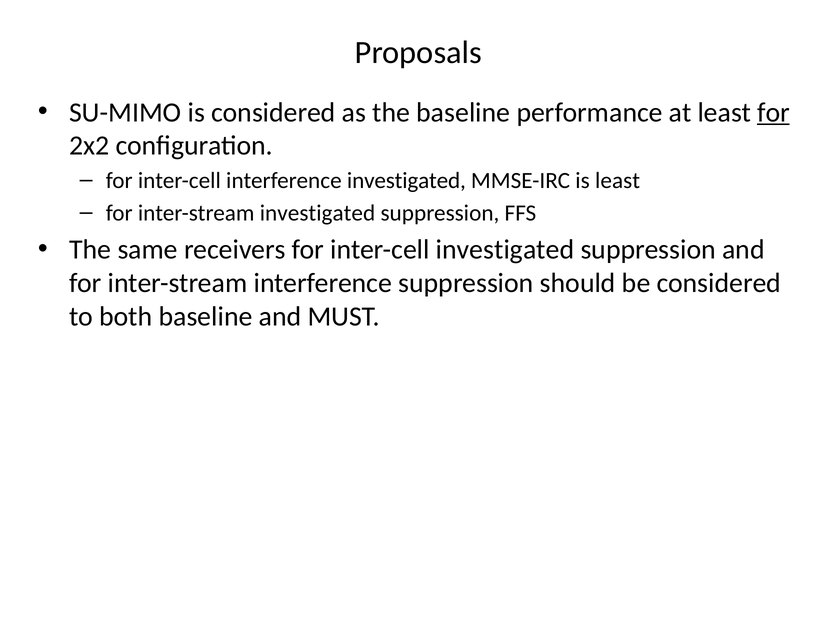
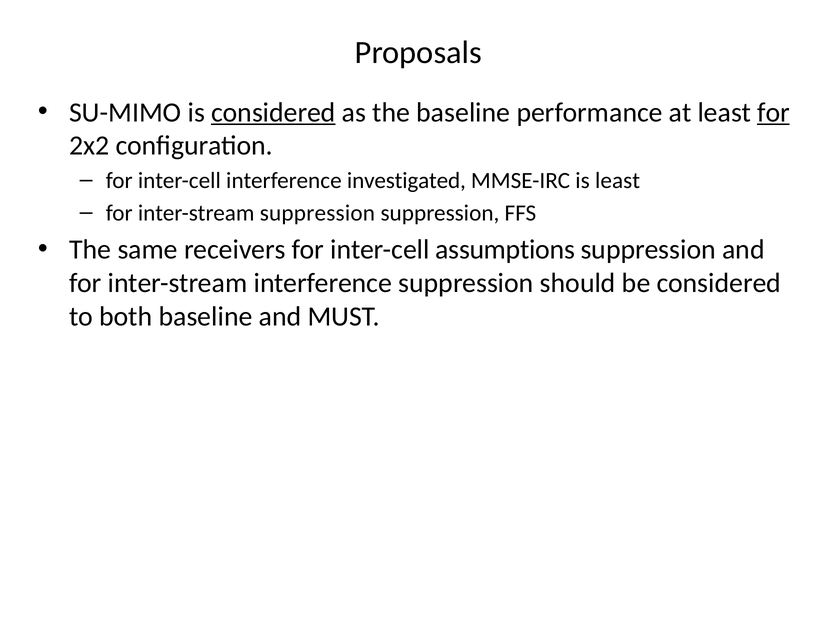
considered at (273, 112) underline: none -> present
inter-stream investigated: investigated -> suppression
inter-cell investigated: investigated -> assumptions
